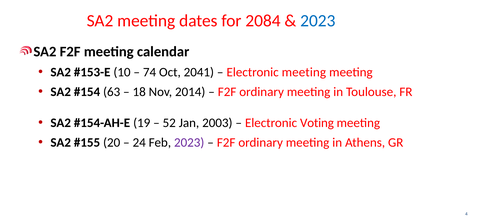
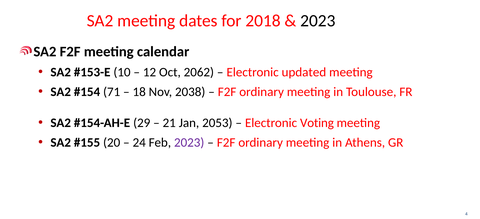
2084: 2084 -> 2018
2023 at (318, 21) colour: blue -> black
74: 74 -> 12
2041: 2041 -> 2062
Electronic meeting: meeting -> updated
63: 63 -> 71
2014: 2014 -> 2038
19: 19 -> 29
52: 52 -> 21
2003: 2003 -> 2053
